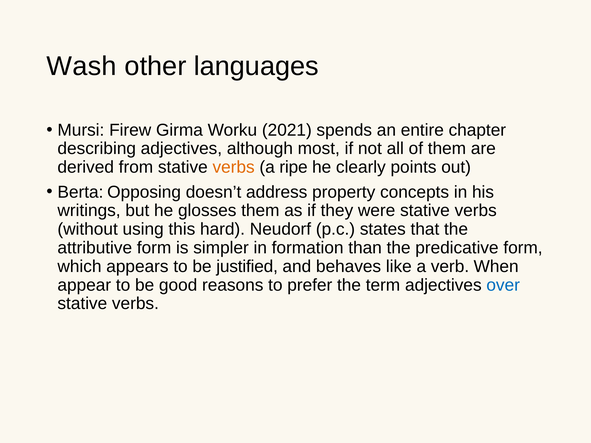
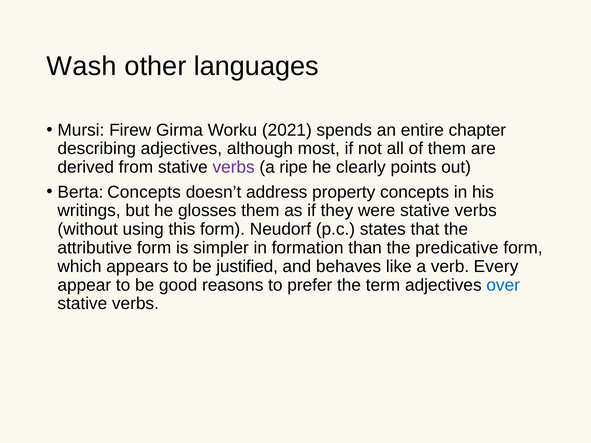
verbs at (234, 167) colour: orange -> purple
Berta Opposing: Opposing -> Concepts
this hard: hard -> form
When: When -> Every
